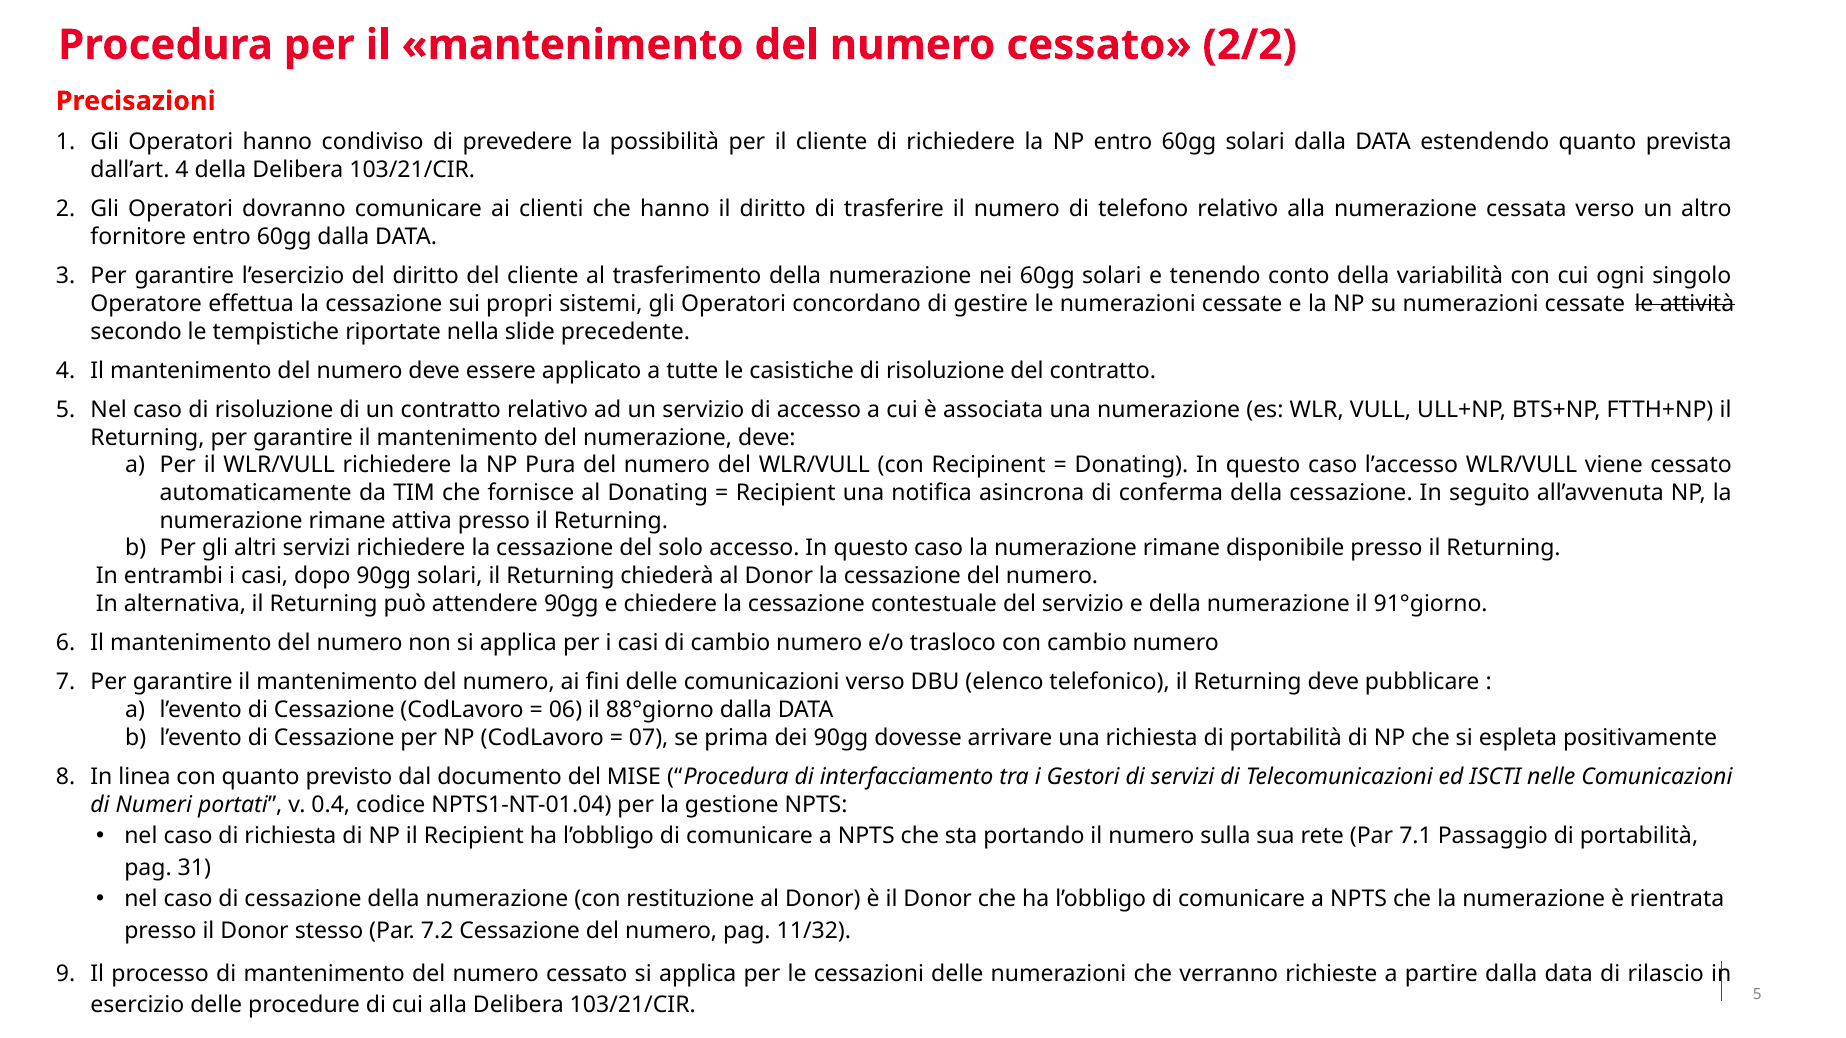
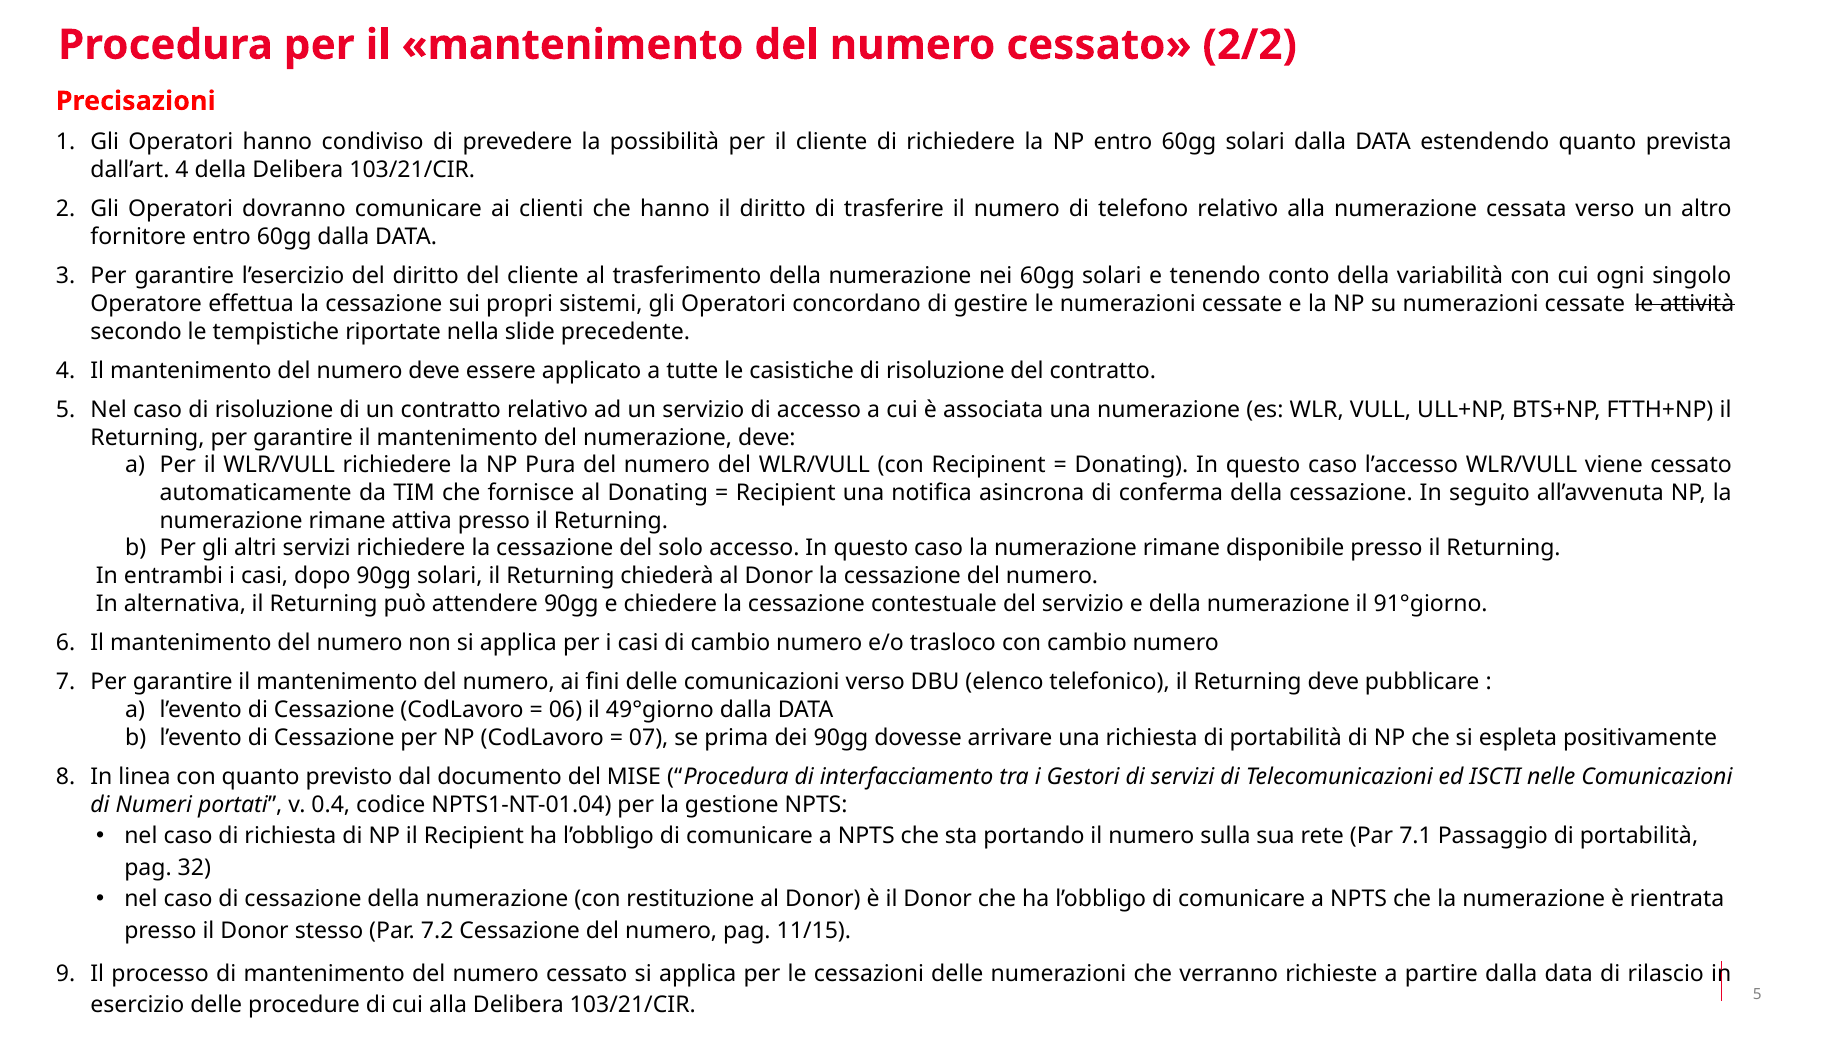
88°giorno: 88°giorno -> 49°giorno
31: 31 -> 32
11/32: 11/32 -> 11/15
